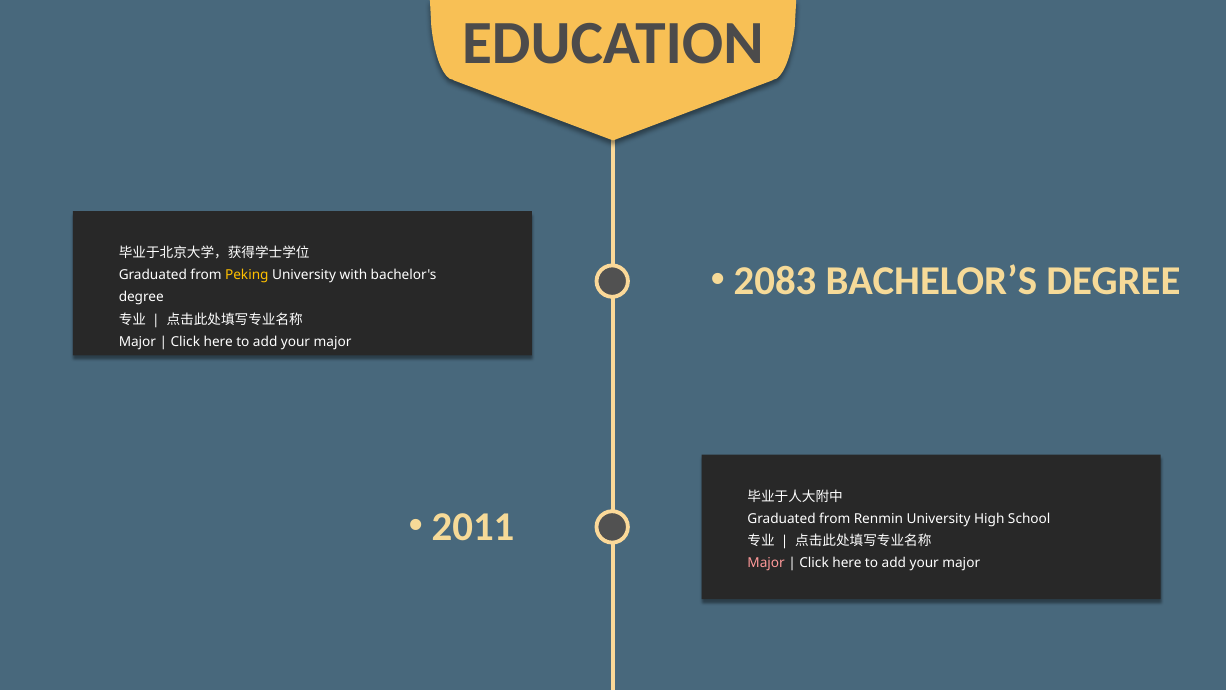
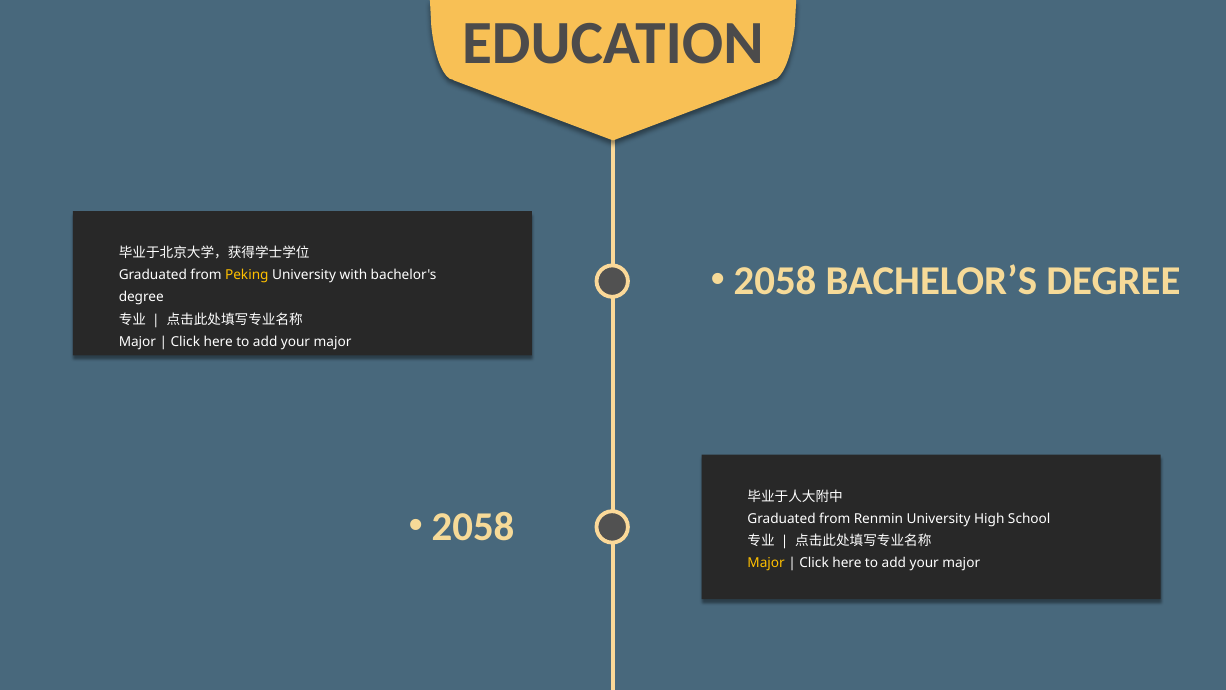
2083 at (775, 281): 2083 -> 2058
2011 at (473, 526): 2011 -> 2058
Major at (766, 563) colour: pink -> yellow
